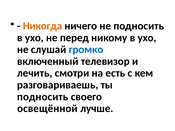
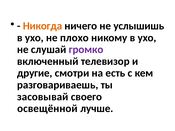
не подносить: подносить -> услышишь
перед: перед -> плохо
громко colour: blue -> purple
лечить: лечить -> другие
подносить at (43, 97): подносить -> засовывай
